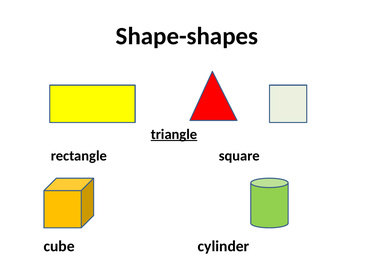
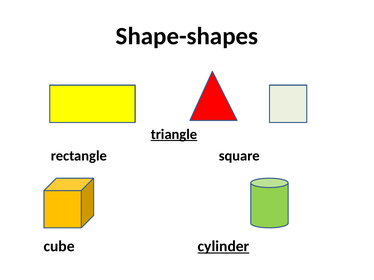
cylinder underline: none -> present
